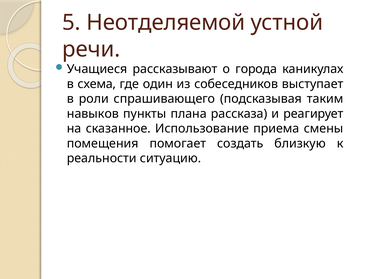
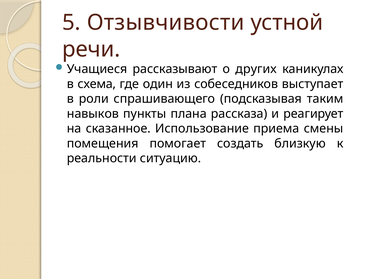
Неотделяемой: Неотделяемой -> Отзывчивости
города: города -> других
